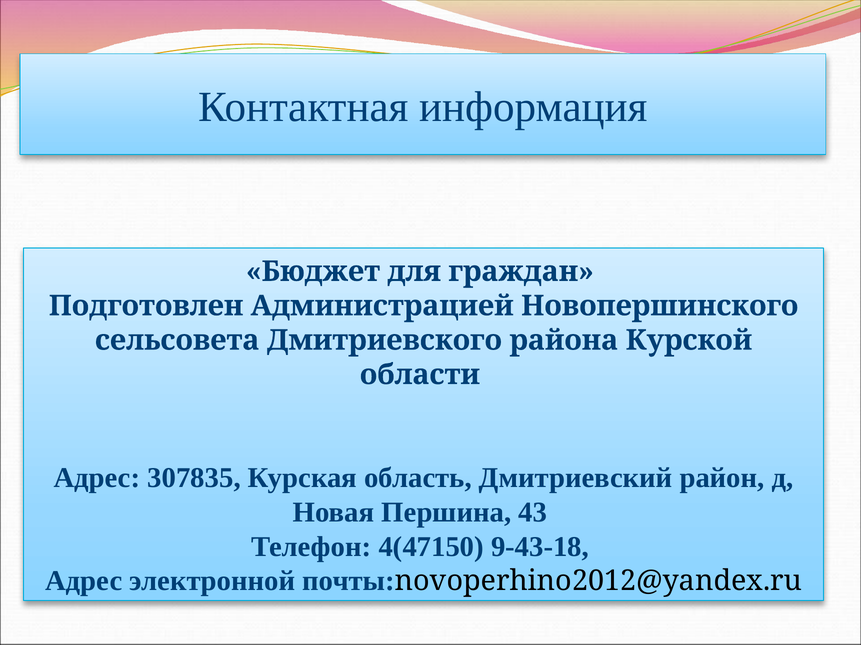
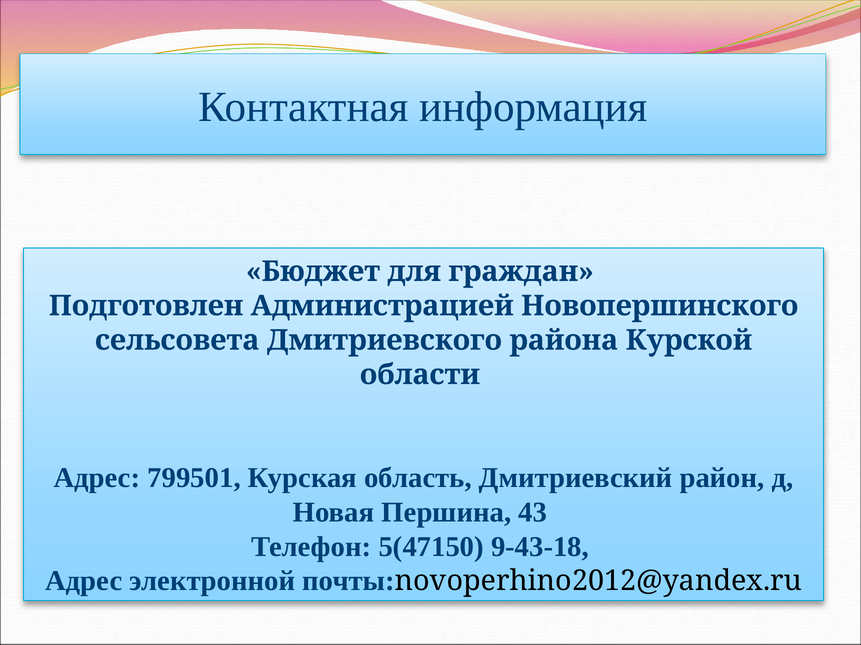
307835: 307835 -> 799501
4(47150: 4(47150 -> 5(47150
